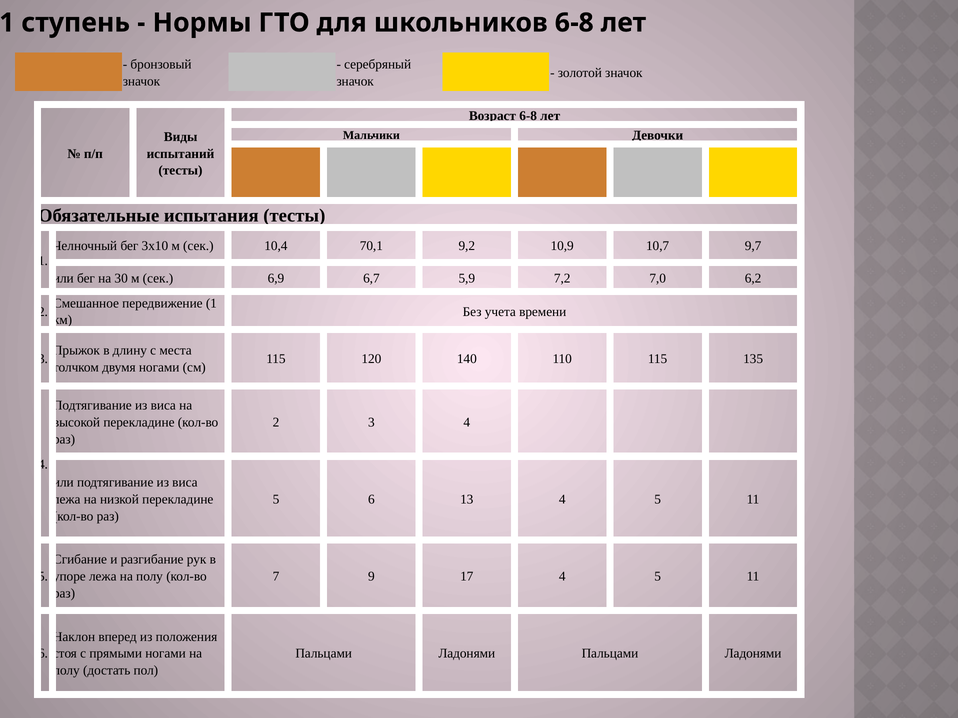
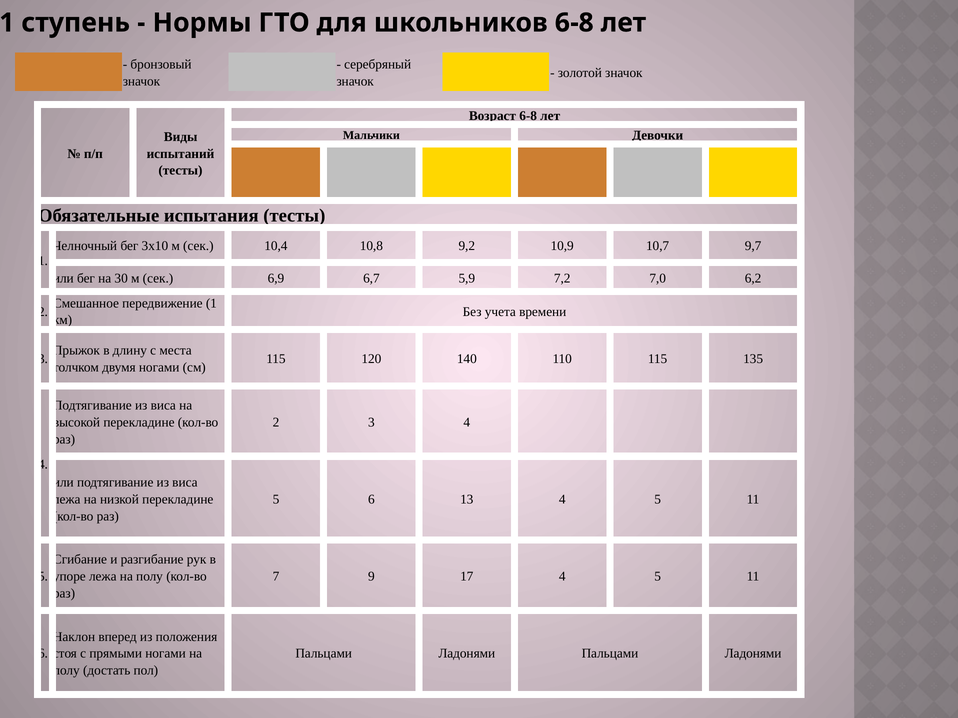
70,1: 70,1 -> 10,8
